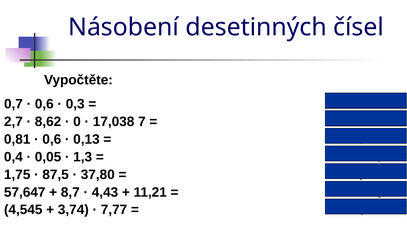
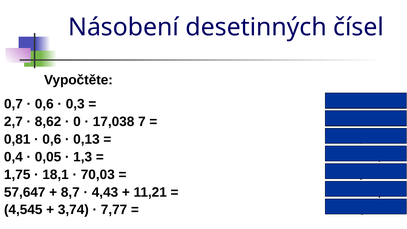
87,5: 87,5 -> 18,1
37,80: 37,80 -> 70,03
